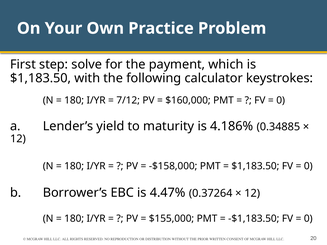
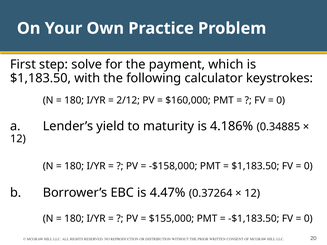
7/12: 7/12 -> 2/12
